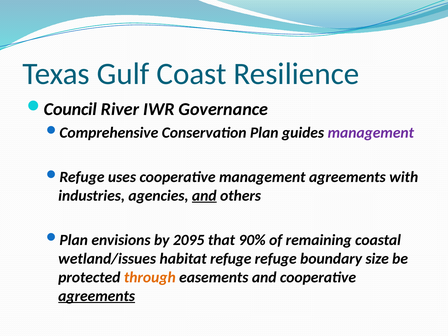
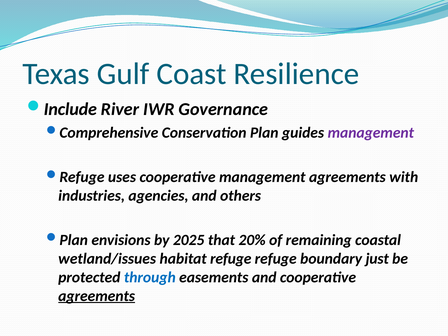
Council: Council -> Include
and at (204, 196) underline: present -> none
2095: 2095 -> 2025
90%: 90% -> 20%
size: size -> just
through colour: orange -> blue
